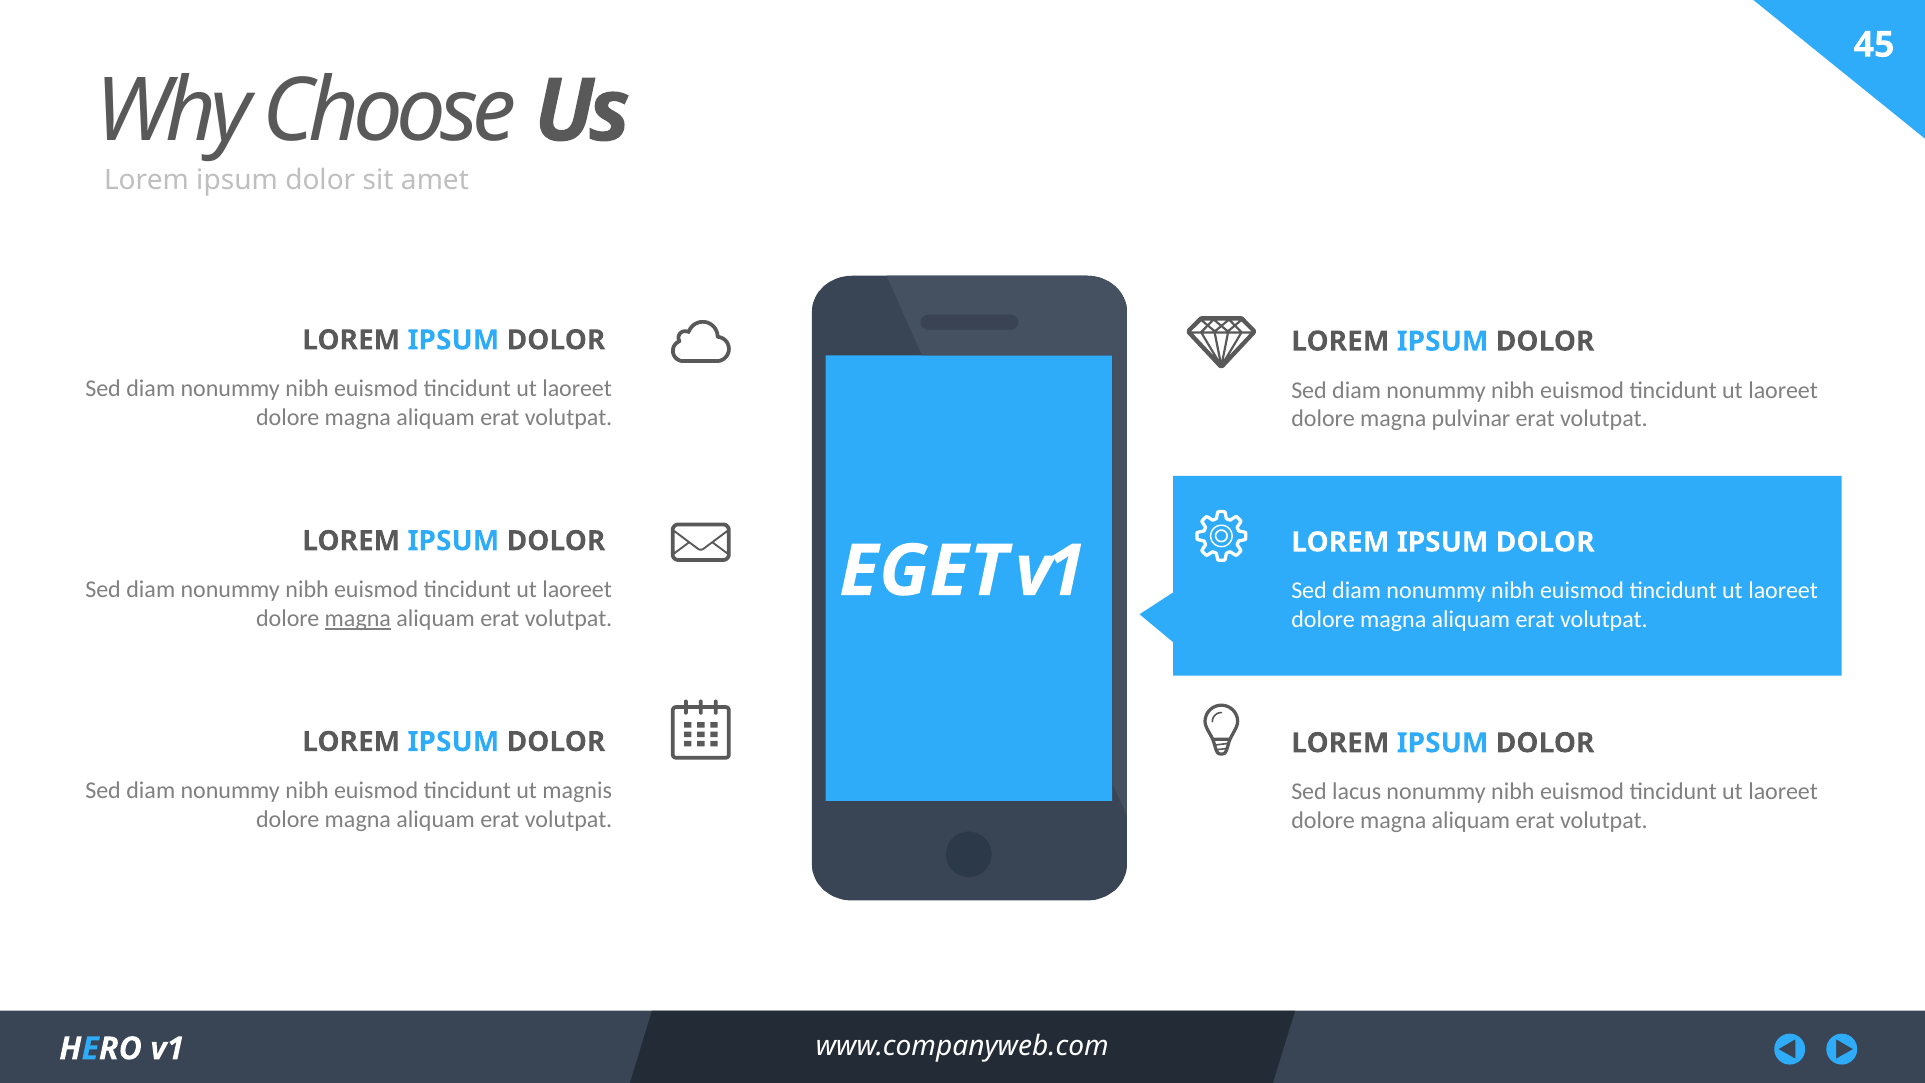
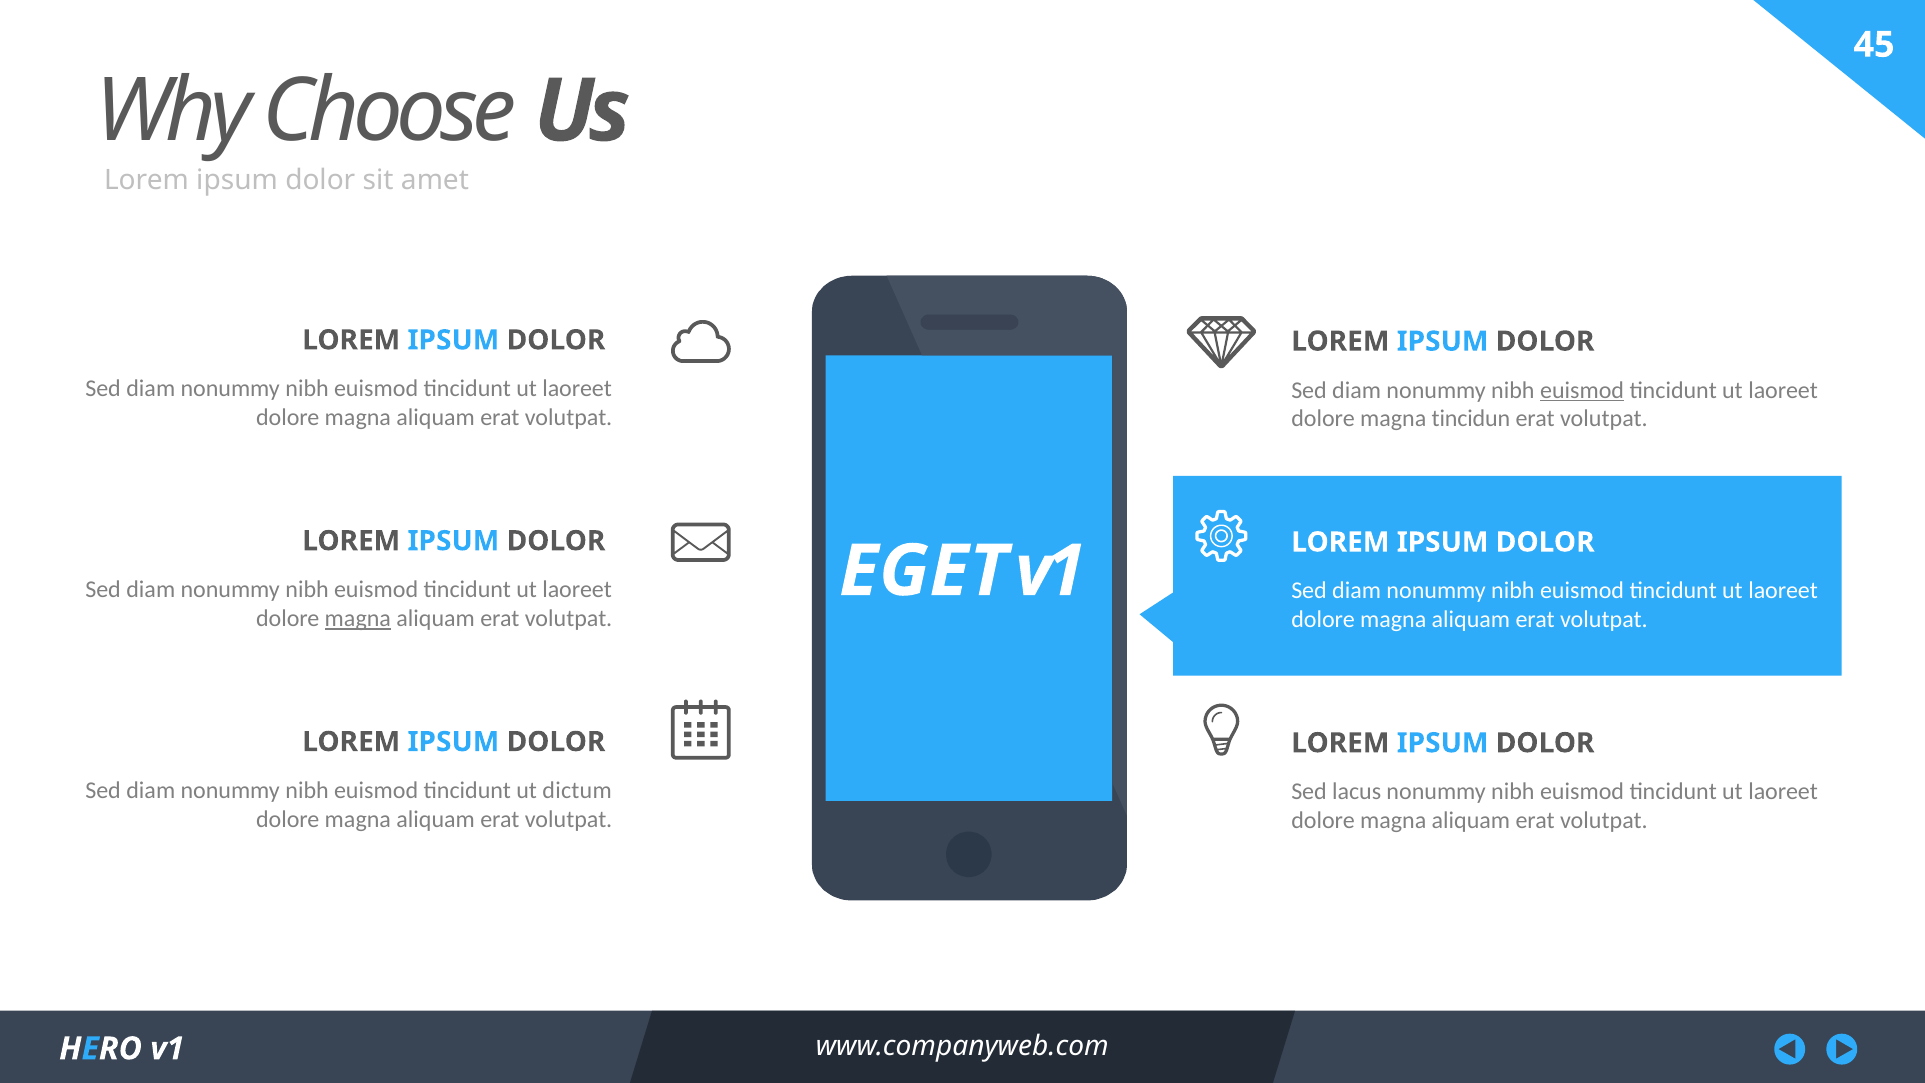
euismod at (1582, 390) underline: none -> present
pulvinar: pulvinar -> tincidun
magnis: magnis -> dictum
